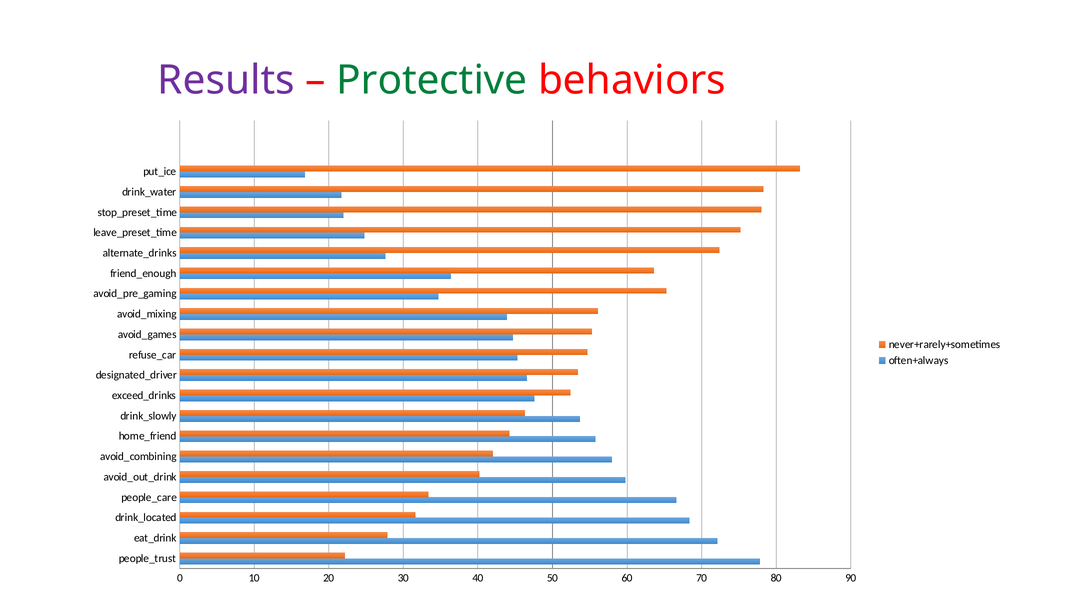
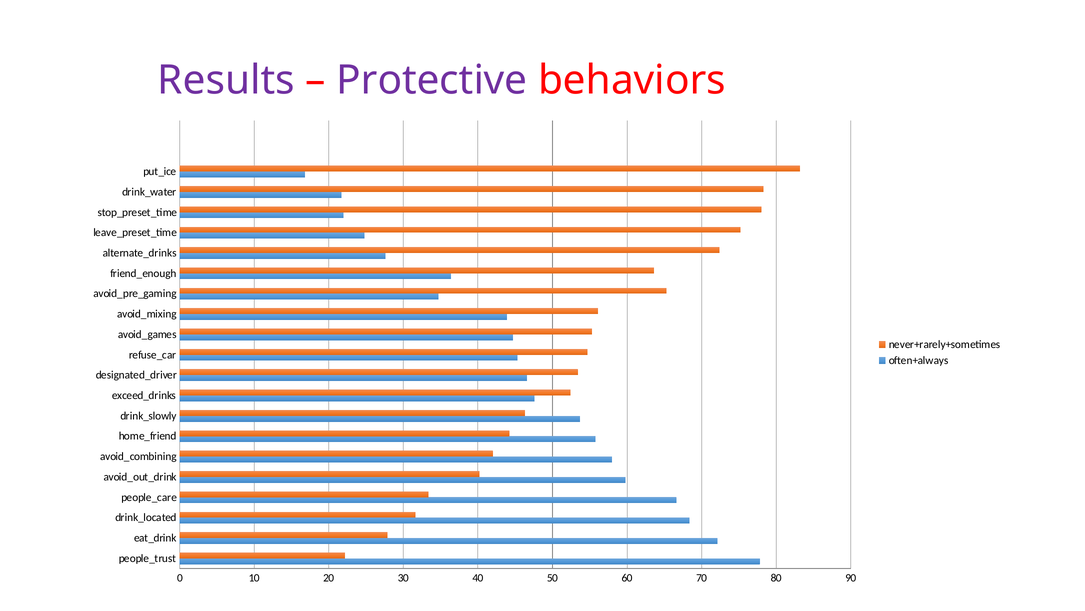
Protective colour: green -> purple
